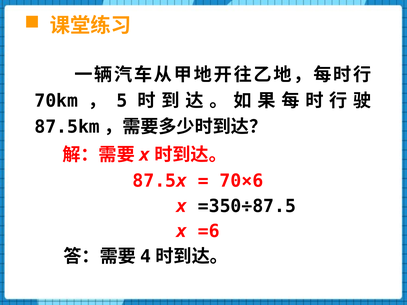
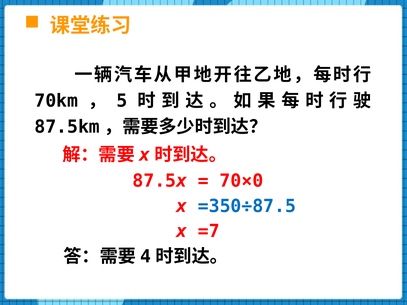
70×6: 70×6 -> 70×0
=350÷87.5 colour: black -> blue
=6: =6 -> =7
